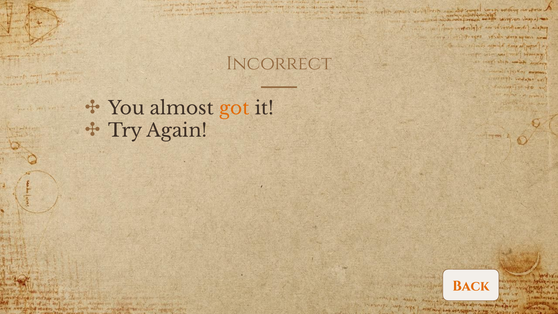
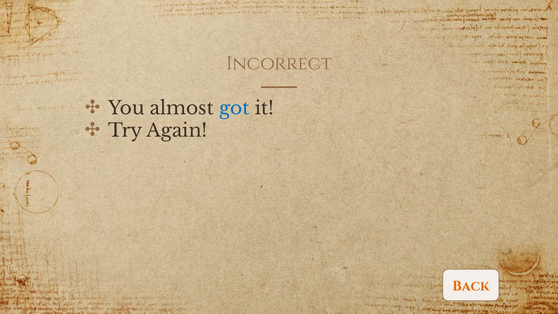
got colour: orange -> blue
